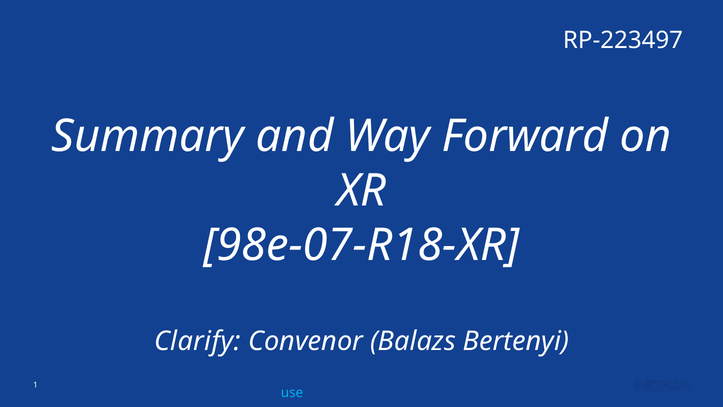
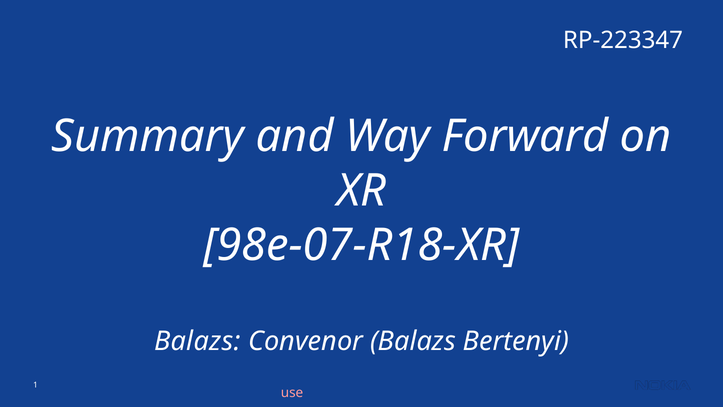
RP-223497: RP-223497 -> RP-223347
Clarify at (197, 341): Clarify -> Balazs
use colour: light blue -> pink
